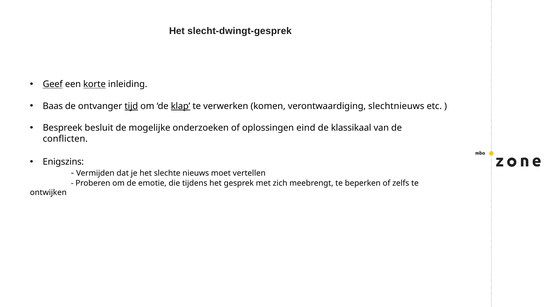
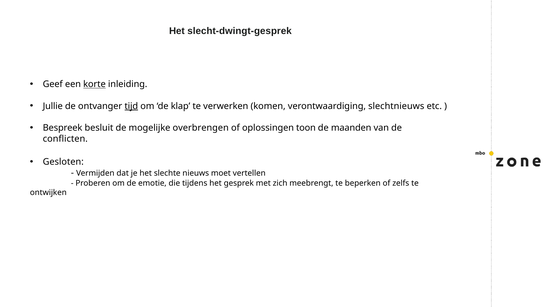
Geef underline: present -> none
Baas: Baas -> Jullie
klap underline: present -> none
onderzoeken: onderzoeken -> overbrengen
eind: eind -> toon
klassikaal: klassikaal -> maanden
Enigszins: Enigszins -> Gesloten
